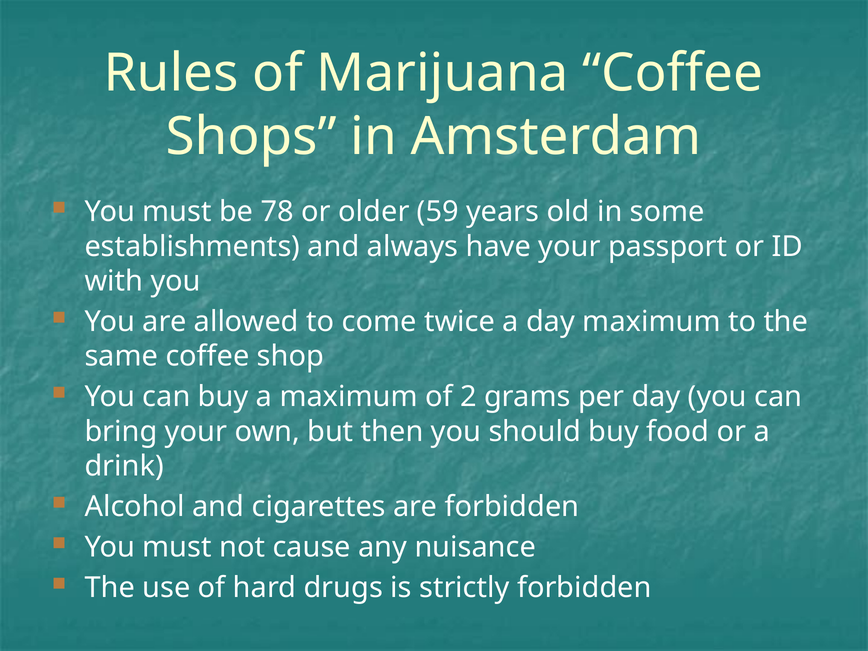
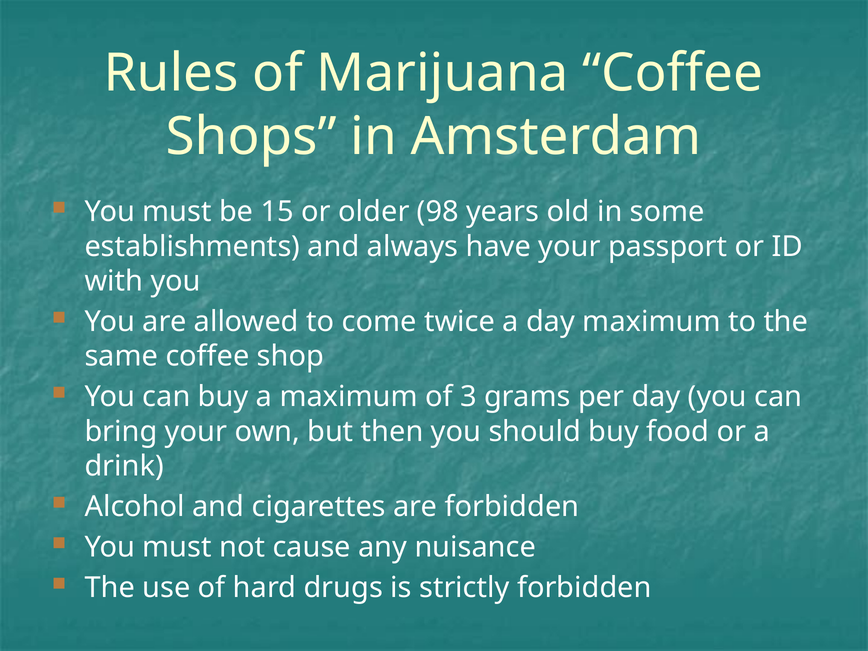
78: 78 -> 15
59: 59 -> 98
2: 2 -> 3
